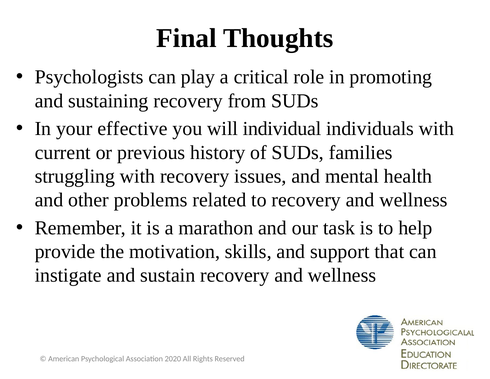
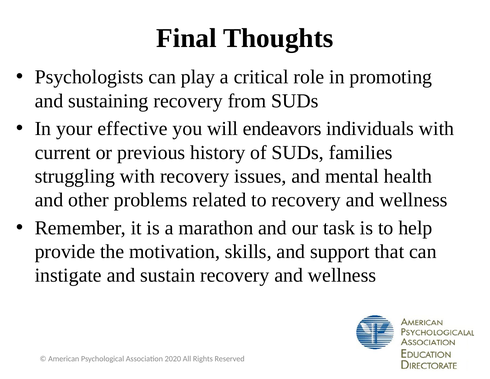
individual: individual -> endeavors
